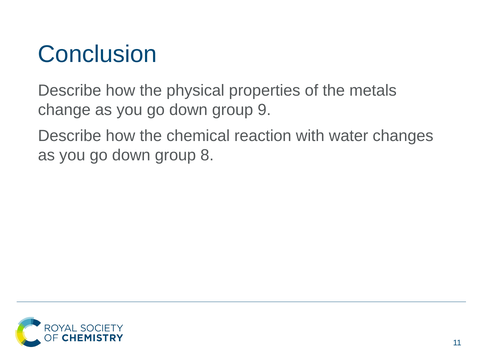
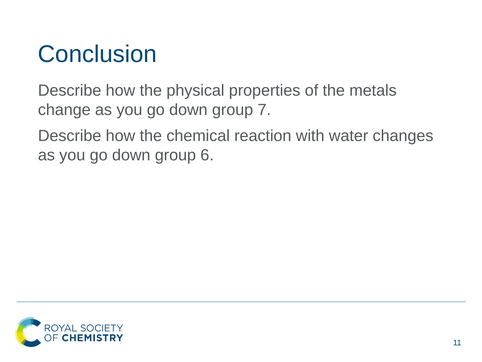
9: 9 -> 7
8: 8 -> 6
